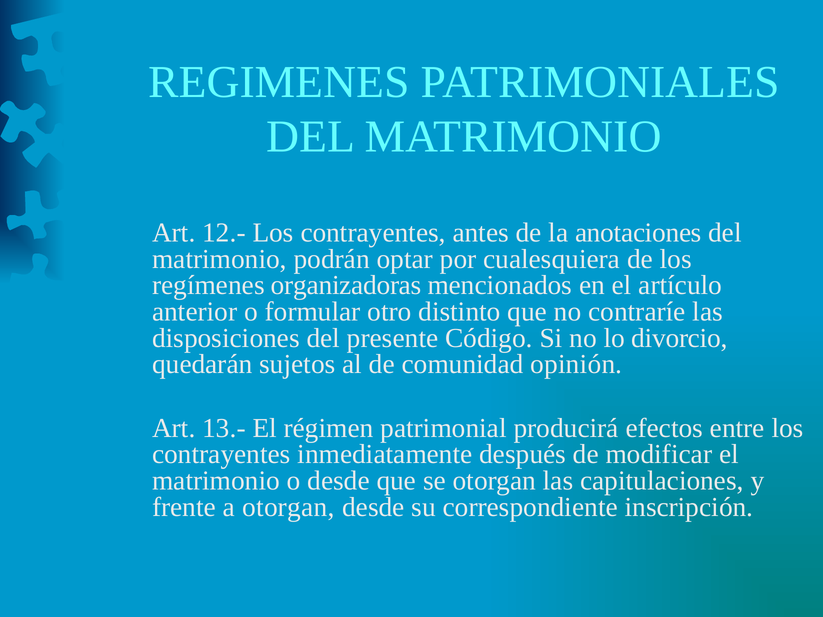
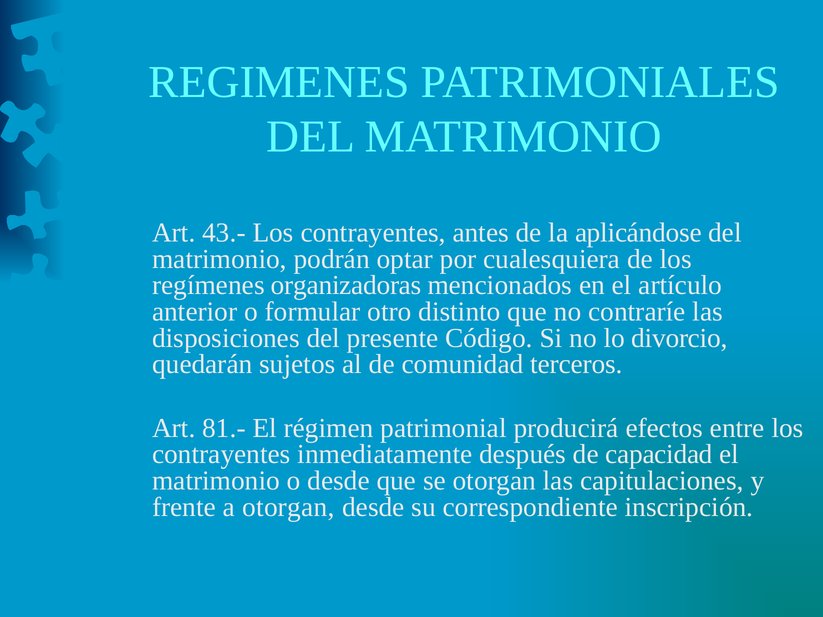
12.-: 12.- -> 43.-
anotaciones: anotaciones -> aplicándose
opinión: opinión -> terceros
13.-: 13.- -> 81.-
modificar: modificar -> capacidad
